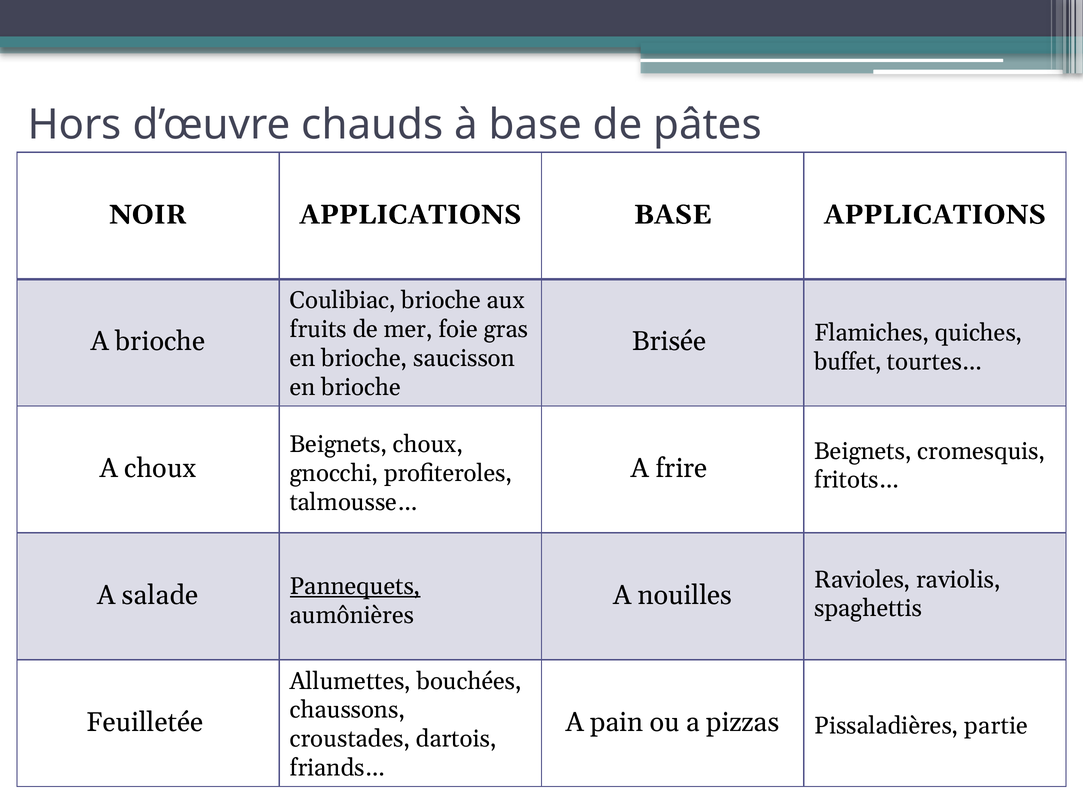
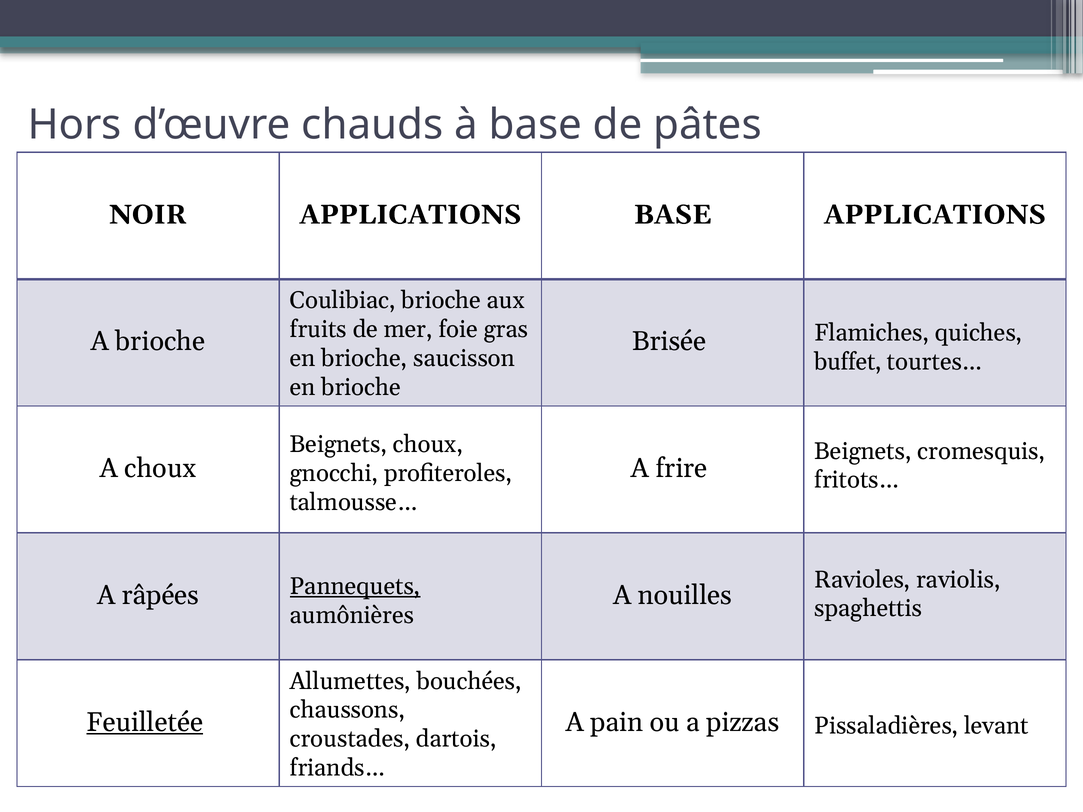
salade: salade -> râpées
Feuilletée underline: none -> present
partie: partie -> levant
